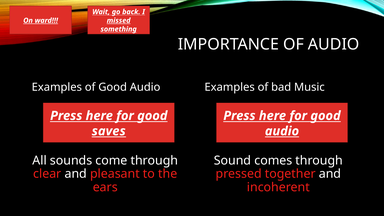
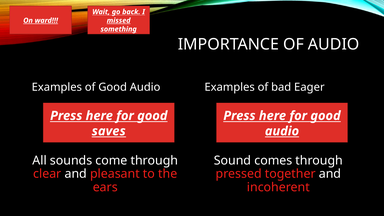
Music: Music -> Eager
